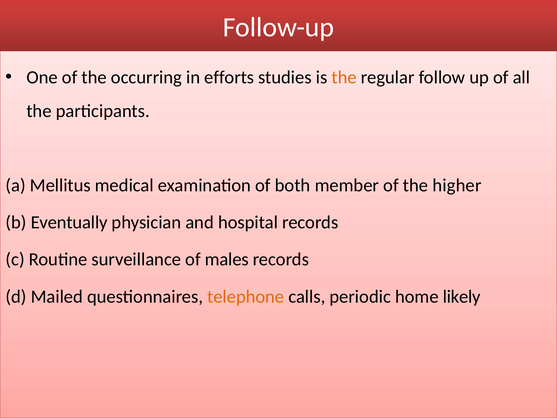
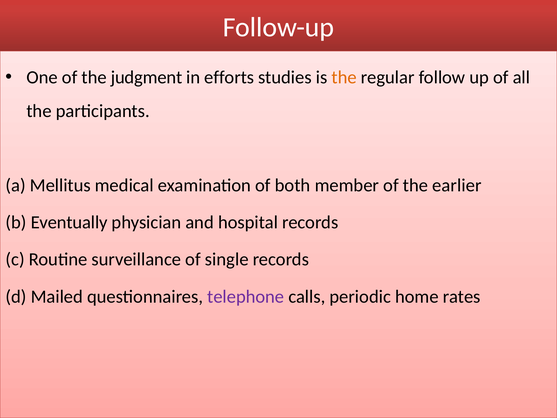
occurring: occurring -> judgment
higher: higher -> earlier
males: males -> single
telephone colour: orange -> purple
likely: likely -> rates
